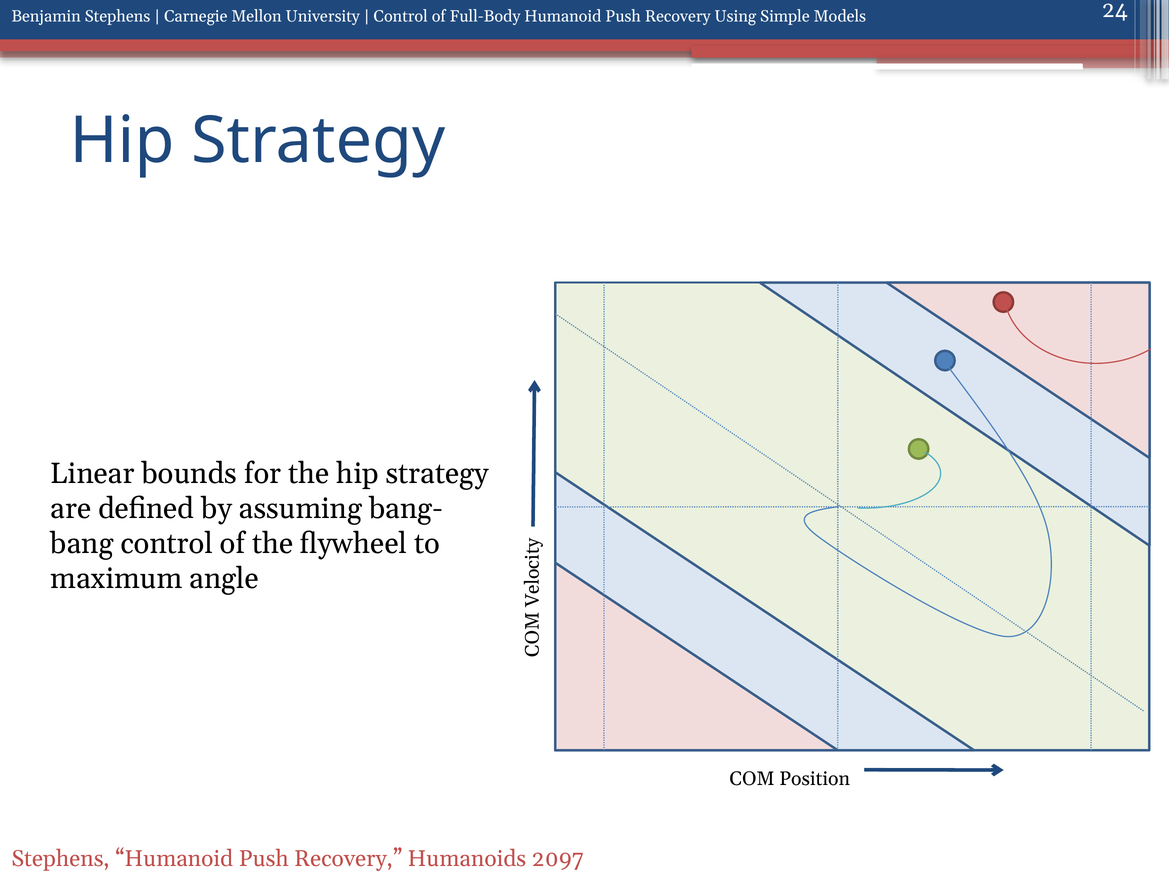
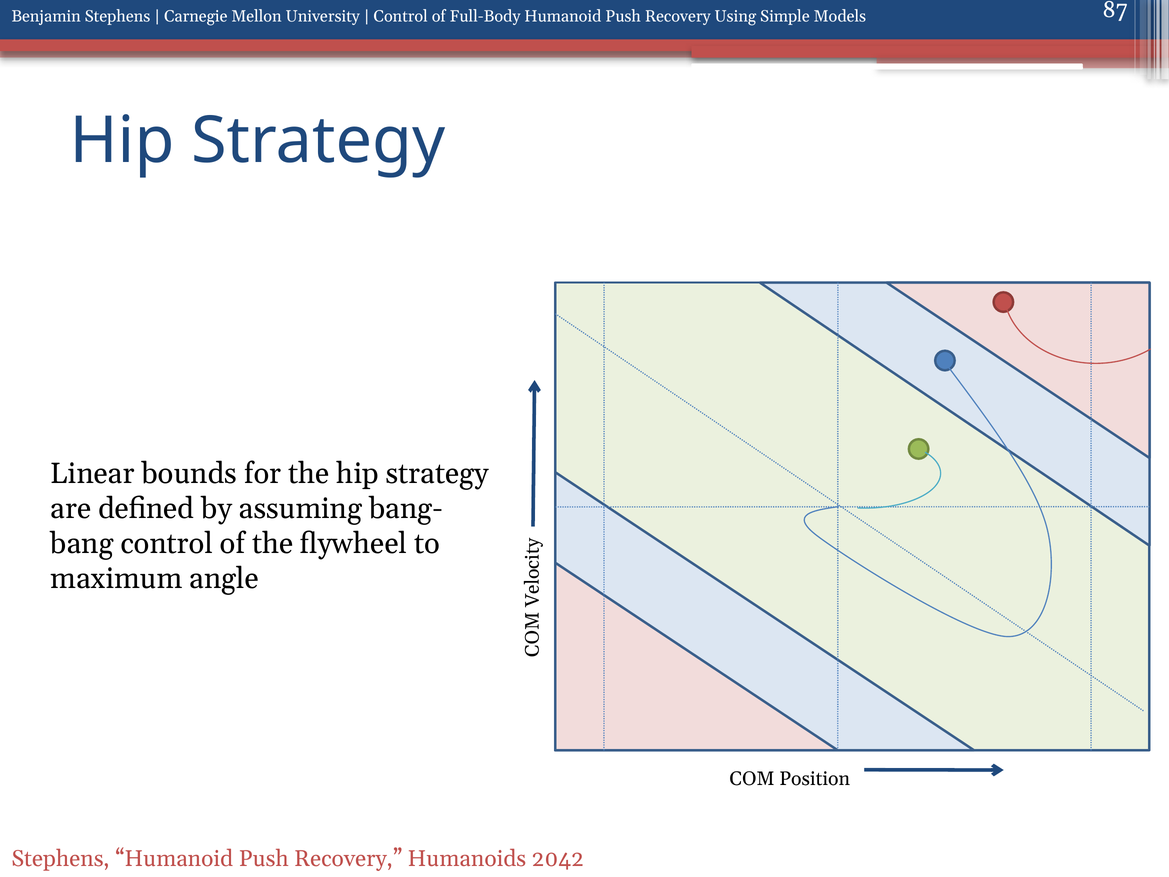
24: 24 -> 87
2097: 2097 -> 2042
